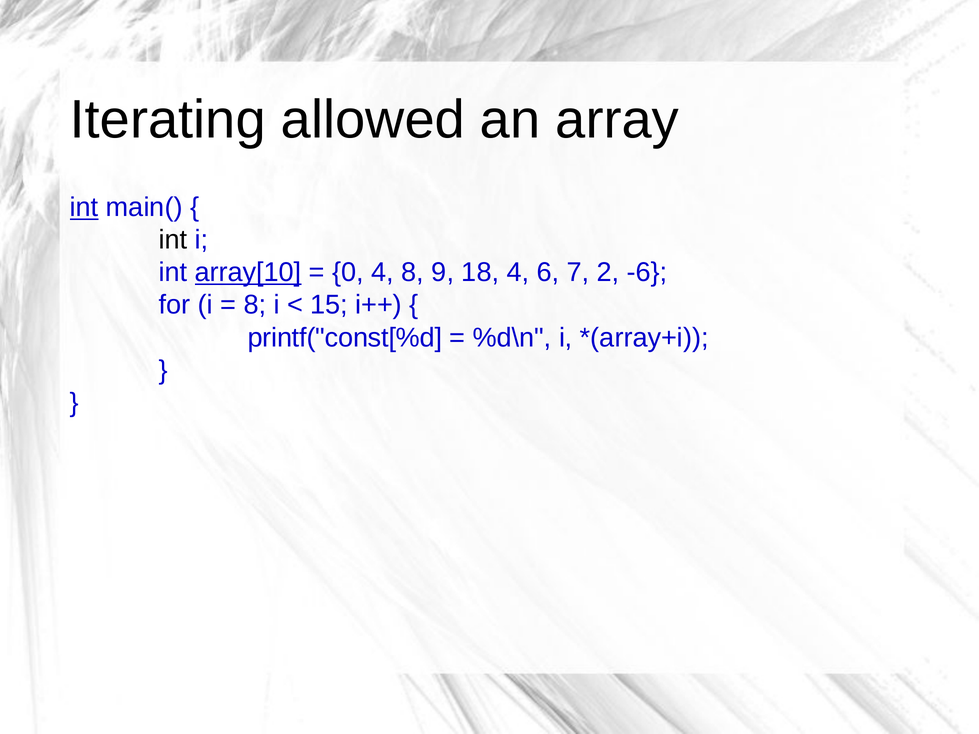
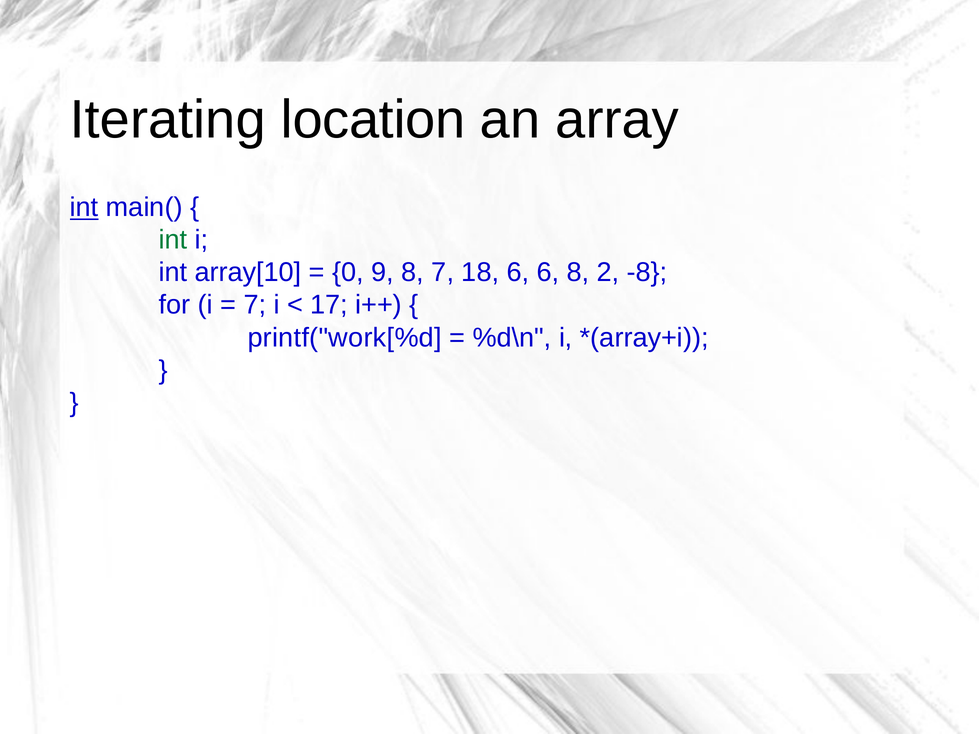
allowed: allowed -> location
int at (173, 240) colour: black -> green
array[10 underline: present -> none
0 4: 4 -> 9
8 9: 9 -> 7
18 4: 4 -> 6
6 7: 7 -> 8
-6: -6 -> -8
8 at (255, 305): 8 -> 7
15: 15 -> 17
printf("const[%d: printf("const[%d -> printf("work[%d
